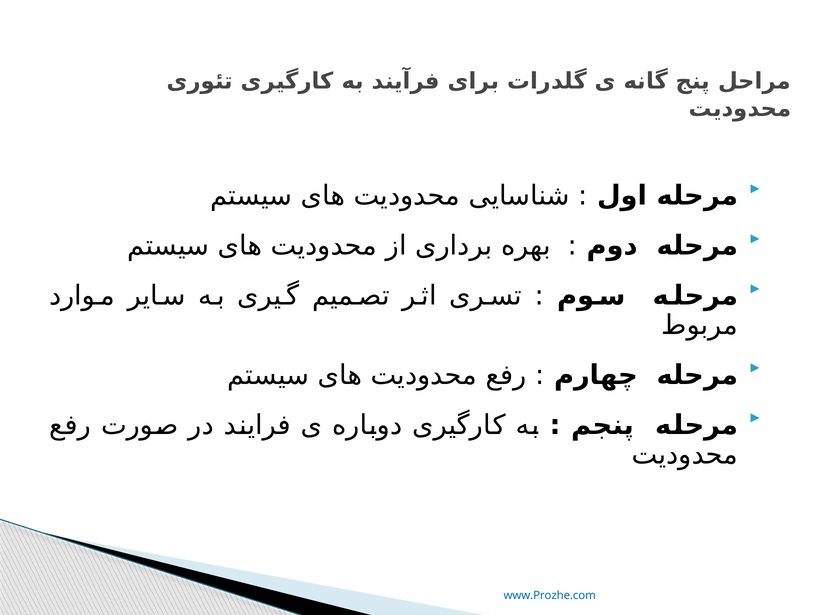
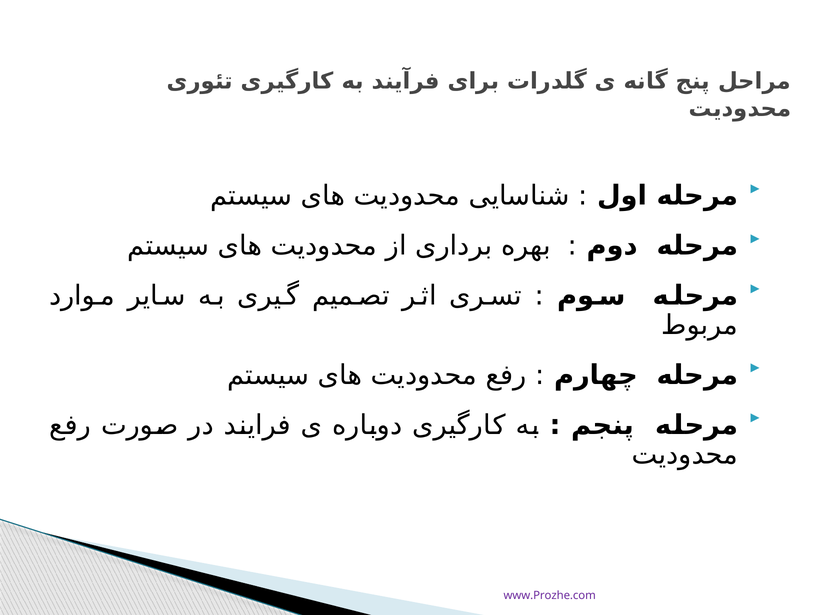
www.Prozhe.com colour: blue -> purple
